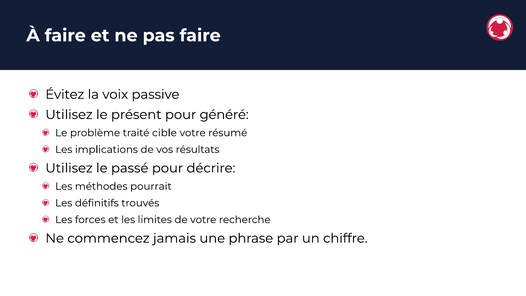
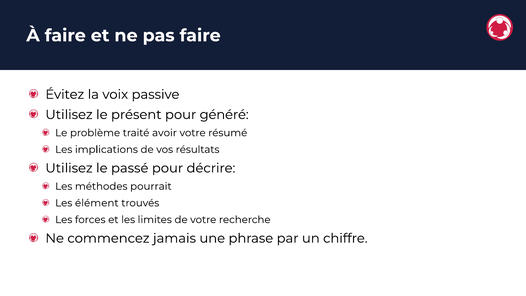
cible: cible -> avoir
définitifs: définitifs -> élément
